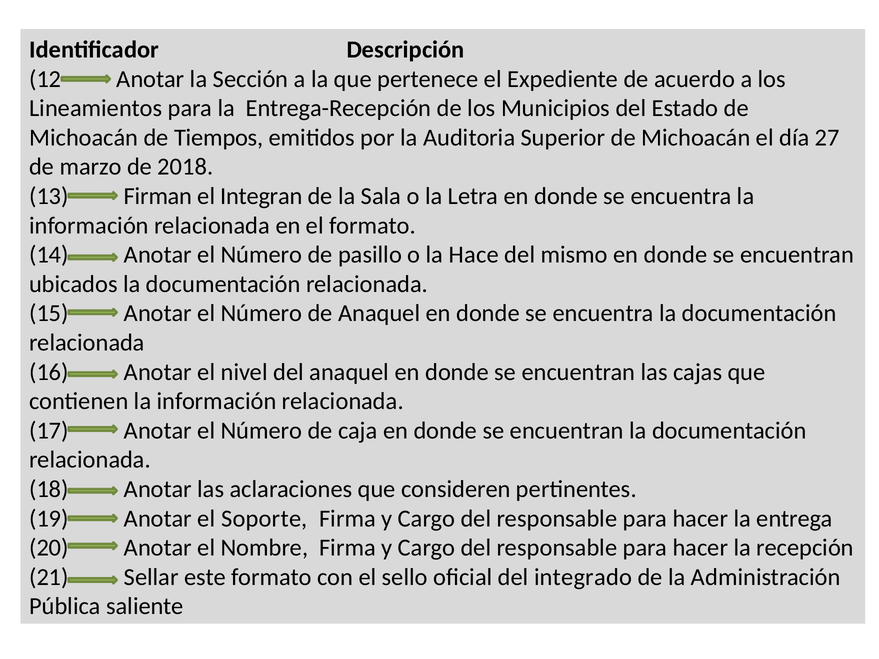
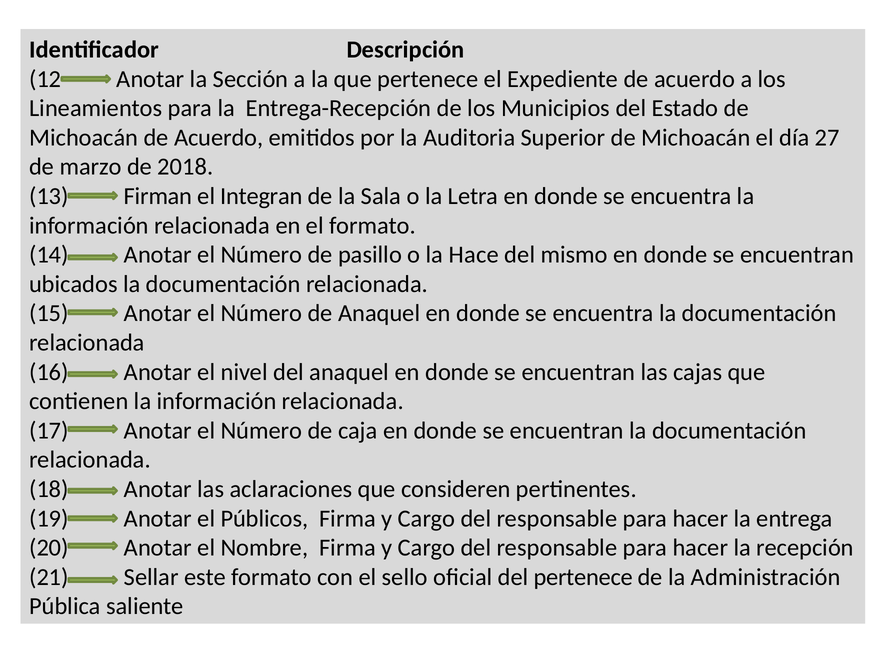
Michoacán de Tiempos: Tiempos -> Acuerdo
Soporte: Soporte -> Públicos
del integrado: integrado -> pertenece
